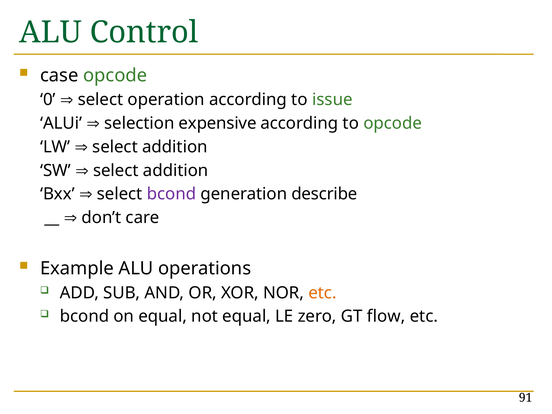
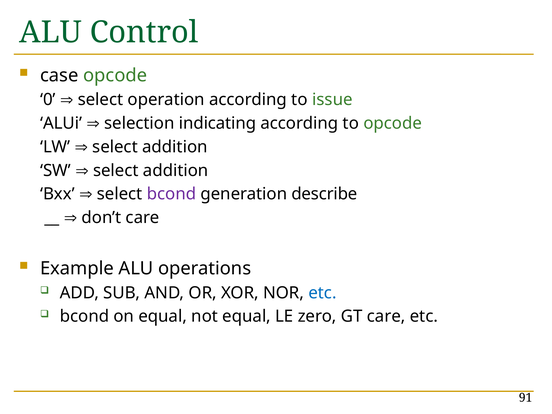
expensive: expensive -> indicating
etc at (322, 293) colour: orange -> blue
GT flow: flow -> care
